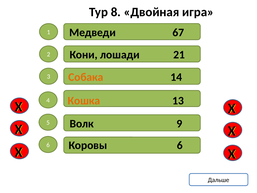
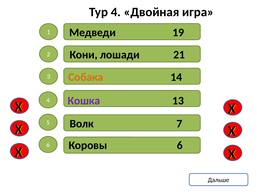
Тур 8: 8 -> 4
67: 67 -> 19
Кошка colour: orange -> purple
9: 9 -> 7
